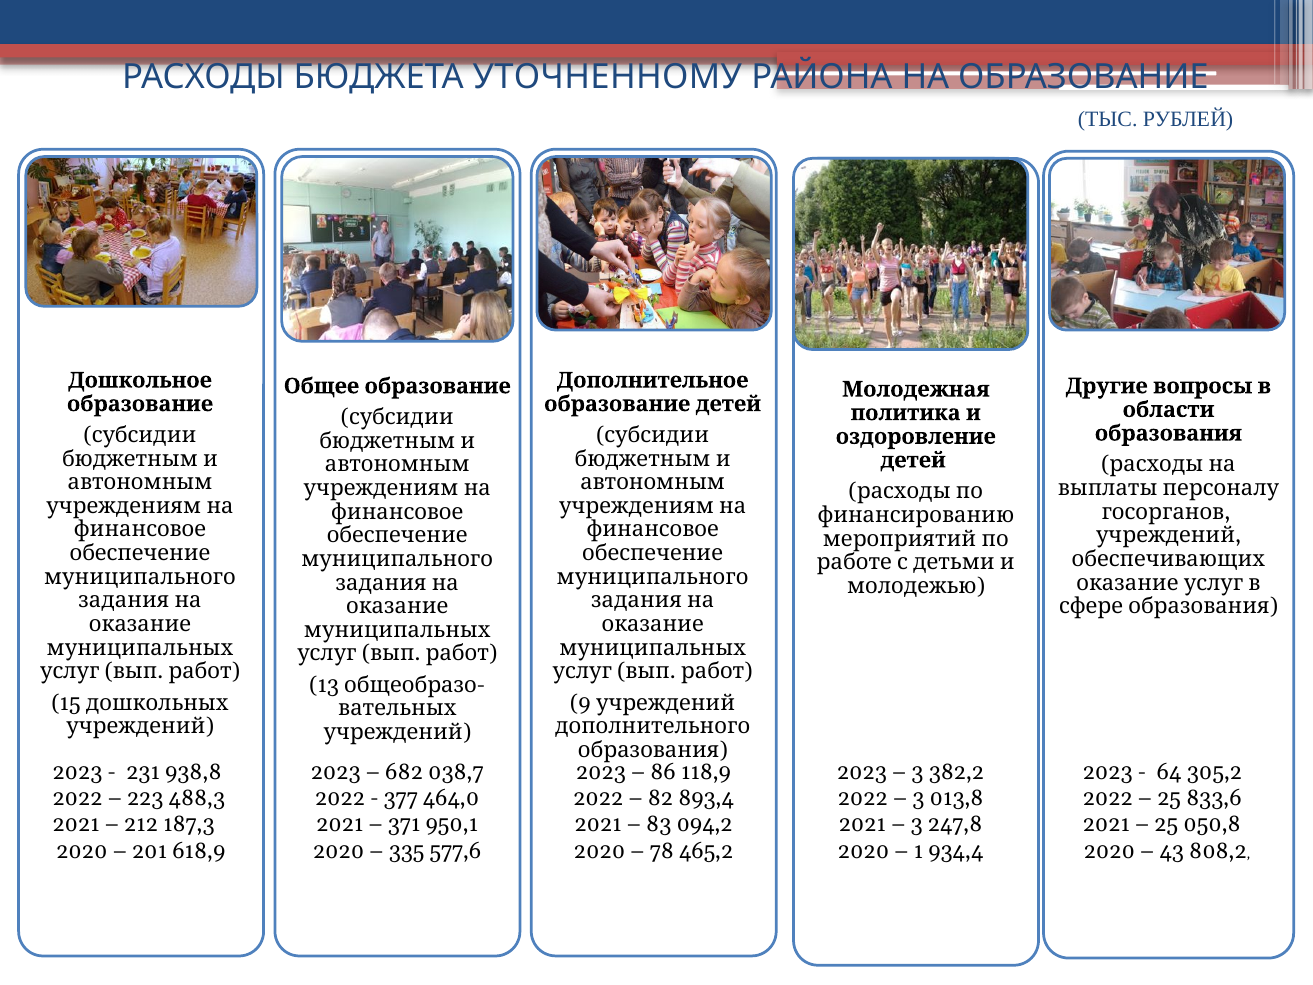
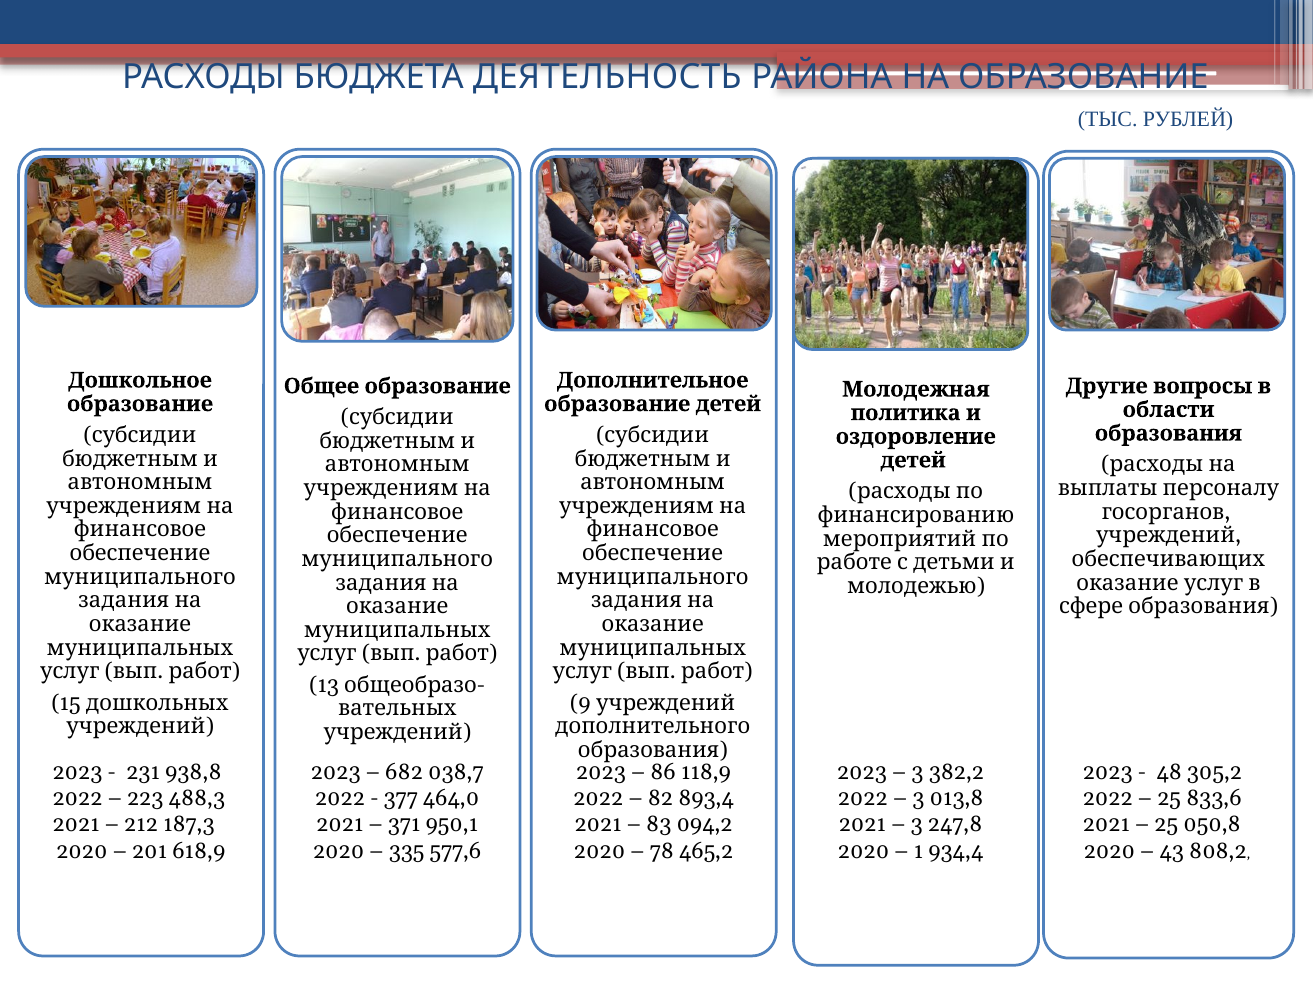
УТОЧНЕННОМУ: УТОЧНЕННОМУ -> ДЕЯТЕЛЬНОСТЬ
64: 64 -> 48
